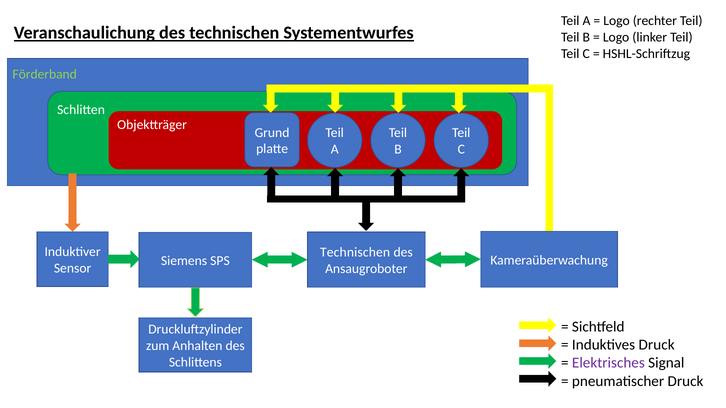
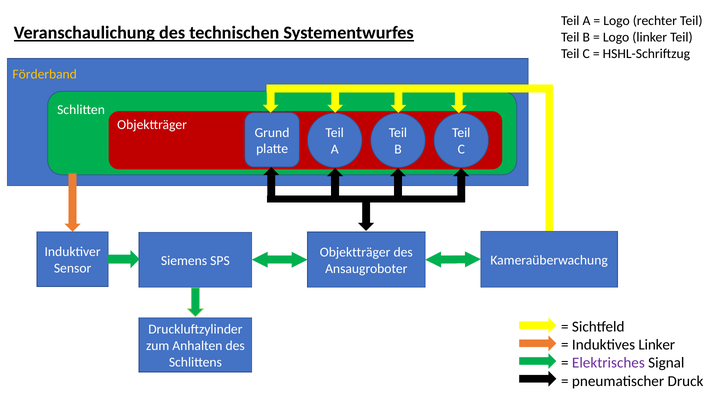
Förderband colour: light green -> yellow
Technischen at (355, 253): Technischen -> Objektträger
Induktives Druck: Druck -> Linker
